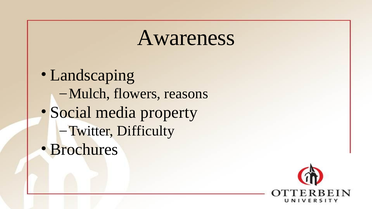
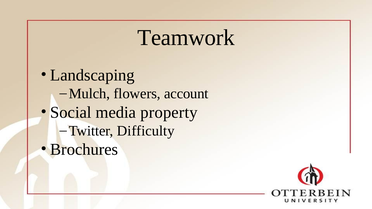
Awareness: Awareness -> Teamwork
reasons: reasons -> account
